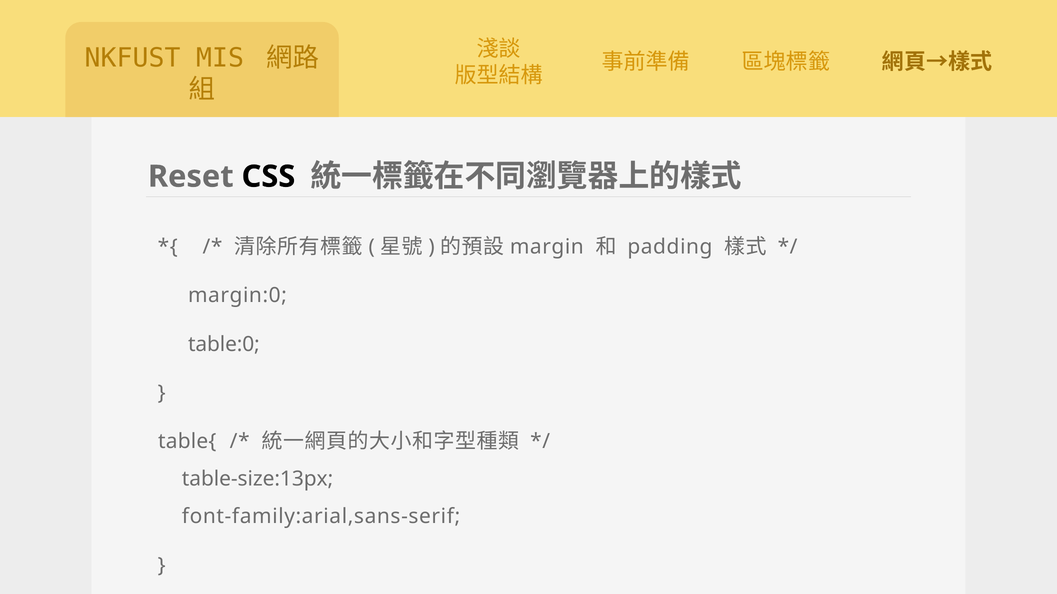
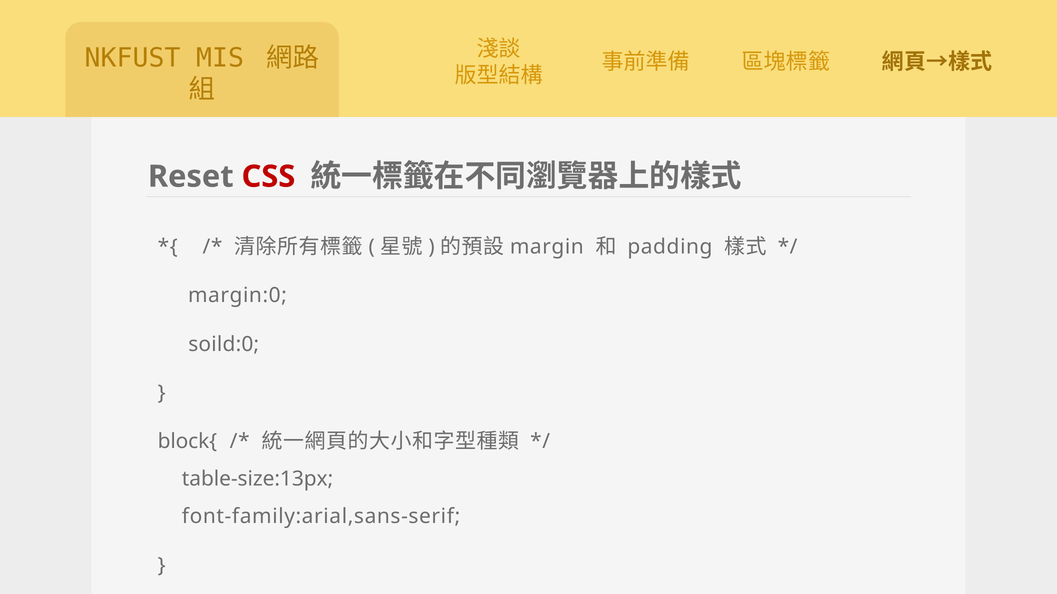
CSS colour: black -> red
table:0: table:0 -> soild:0
table{: table{ -> block{
